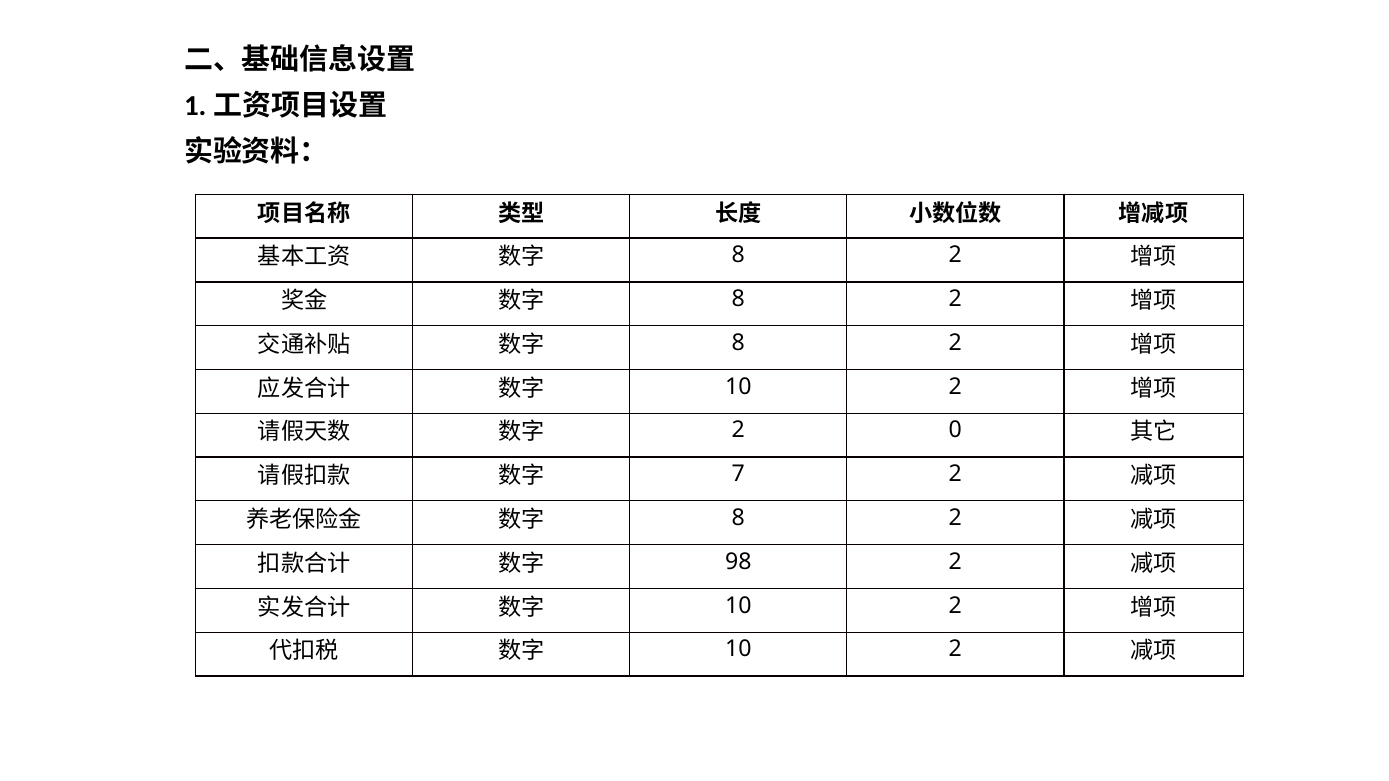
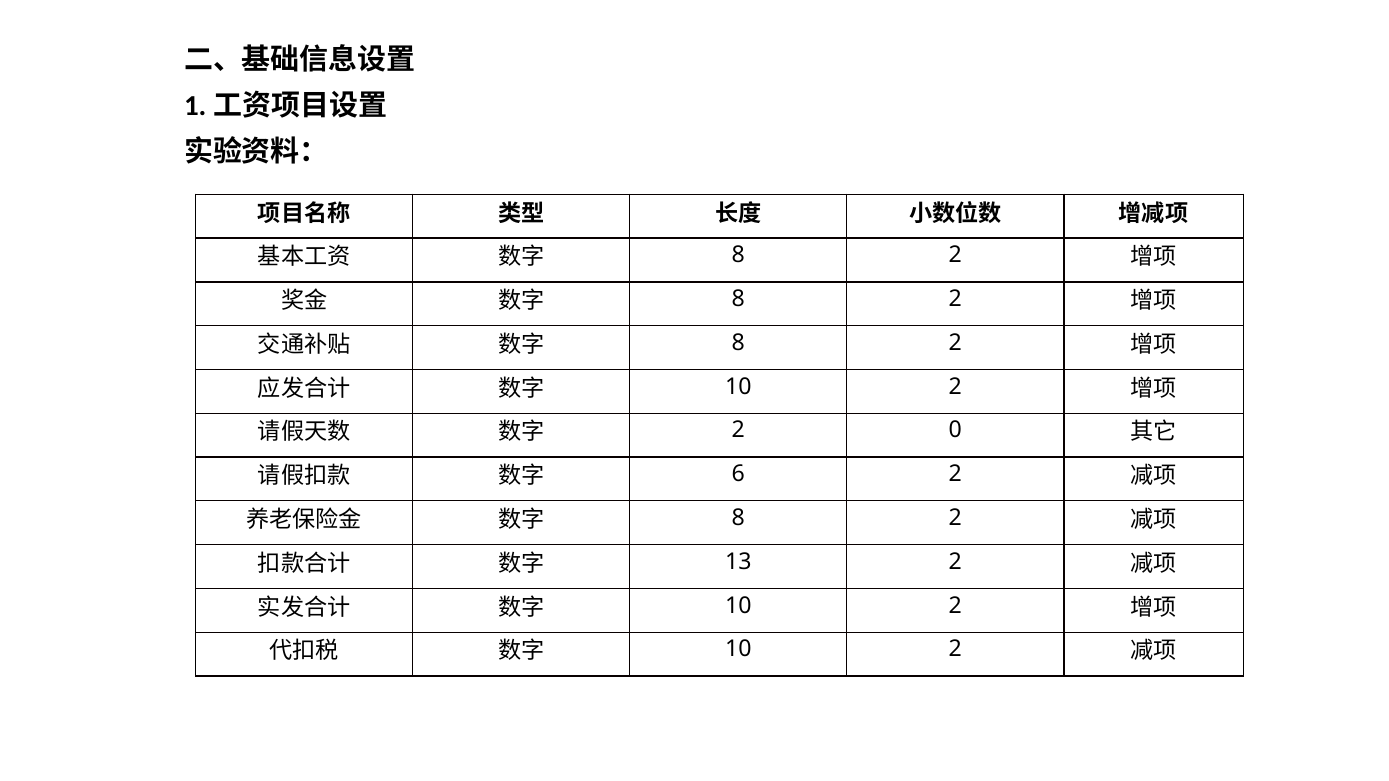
7: 7 -> 6
98: 98 -> 13
